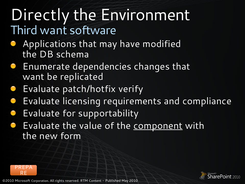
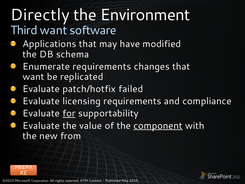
Enumerate dependencies: dependencies -> requirements
verify: verify -> failed
for underline: none -> present
form: form -> from
